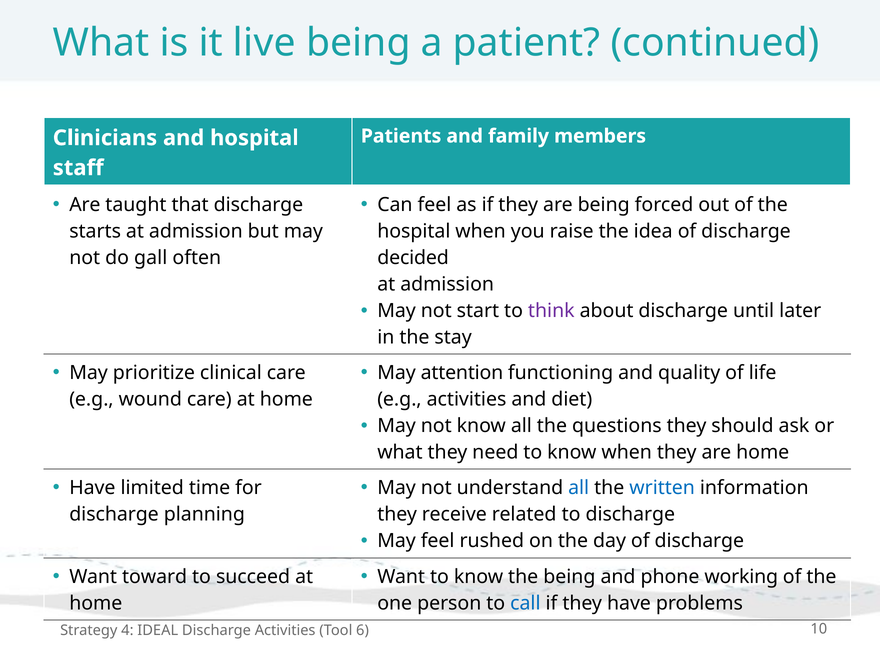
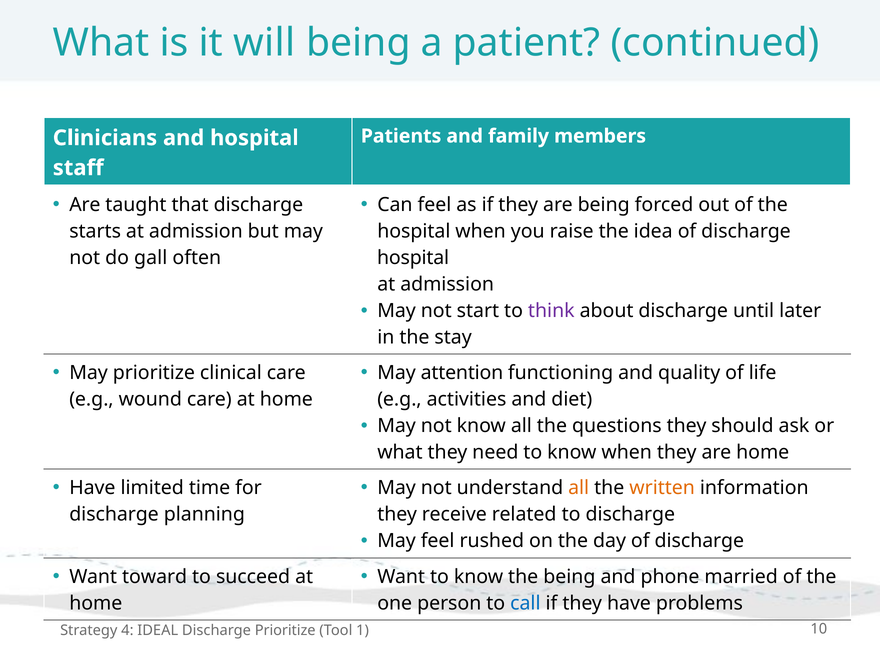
live: live -> will
decided at (413, 258): decided -> hospital
all at (579, 488) colour: blue -> orange
written colour: blue -> orange
working: working -> married
Discharge Activities: Activities -> Prioritize
6: 6 -> 1
